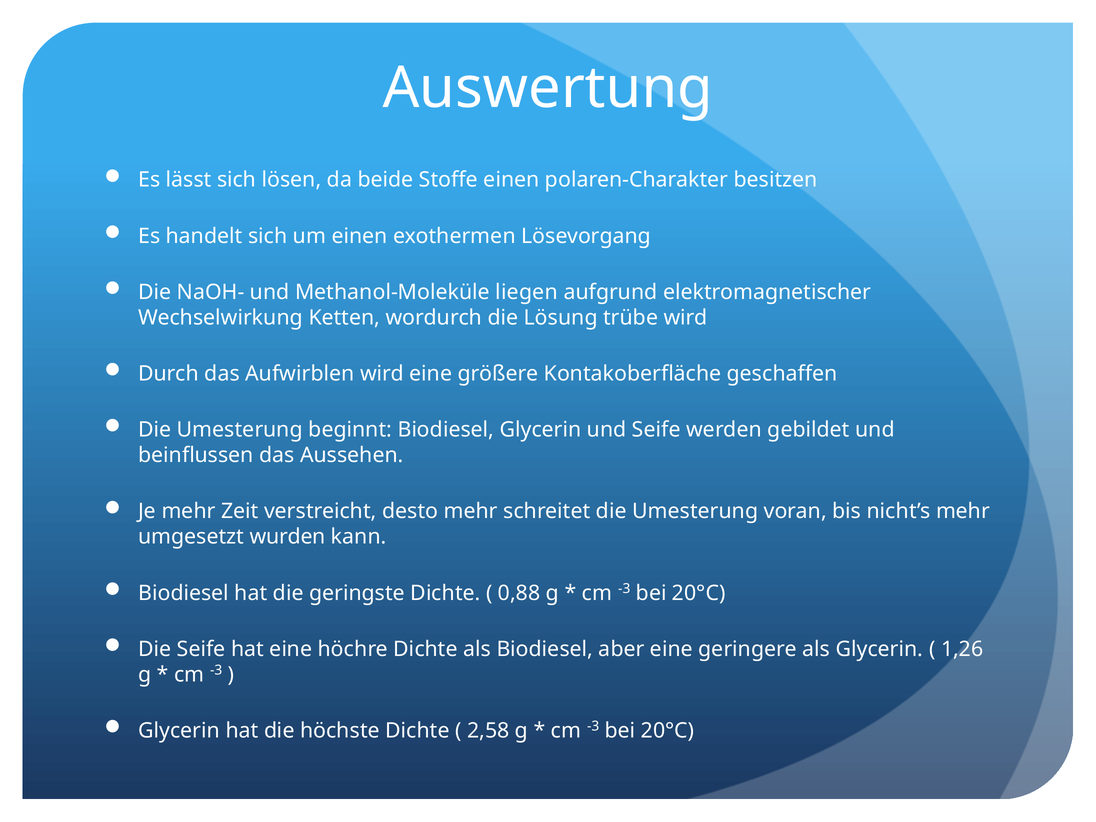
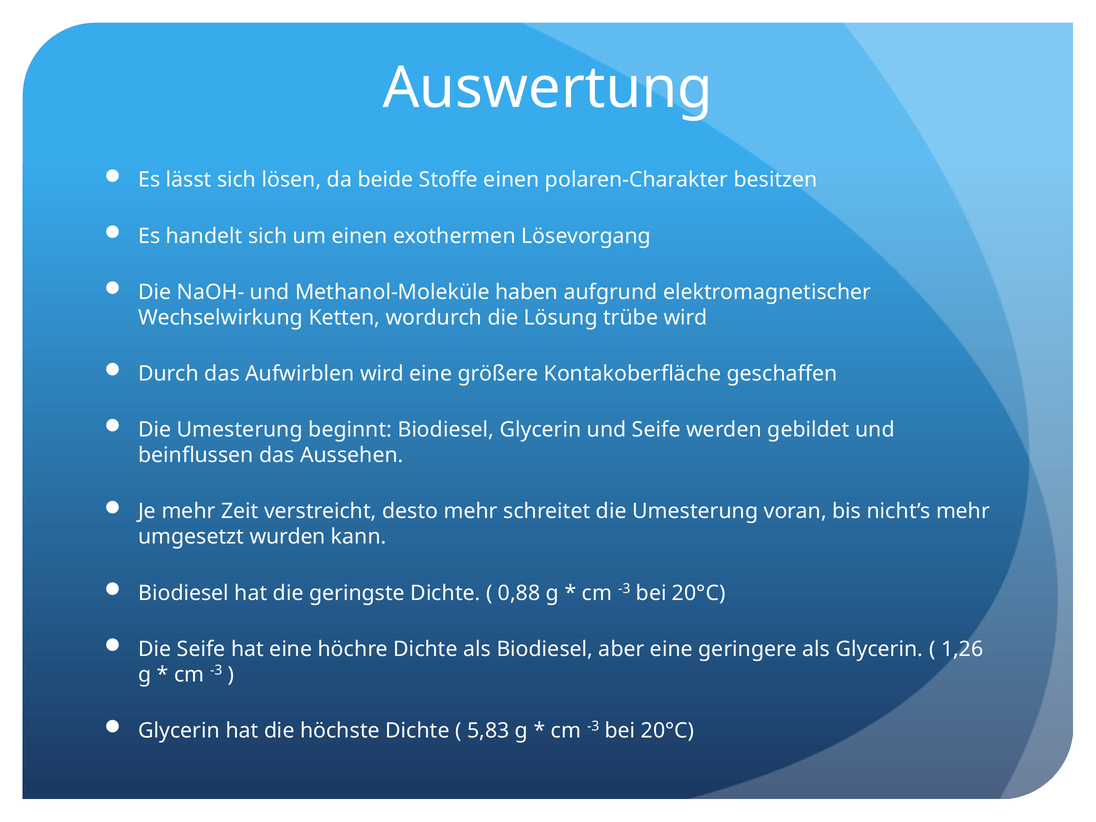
liegen: liegen -> haben
2,58: 2,58 -> 5,83
